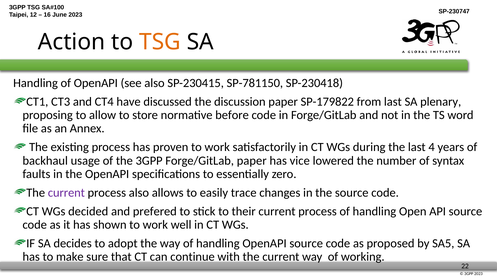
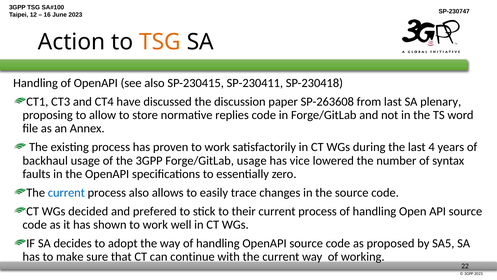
SP-781150: SP-781150 -> SP-230411
SP-179822: SP-179822 -> SP-263608
before: before -> replies
Forge/GitLab paper: paper -> usage
current at (66, 192) colour: purple -> blue
